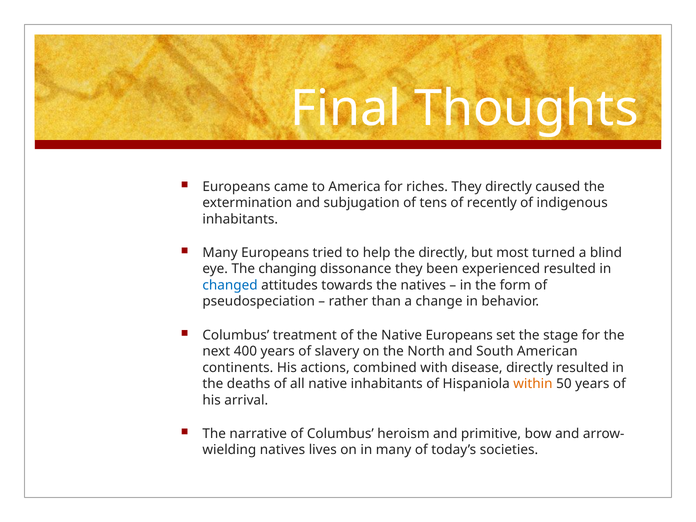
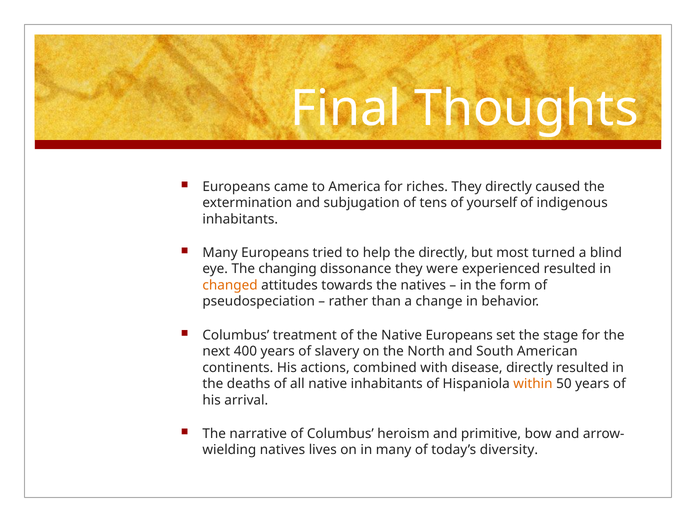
recently: recently -> yourself
been: been -> were
changed colour: blue -> orange
societies: societies -> diversity
